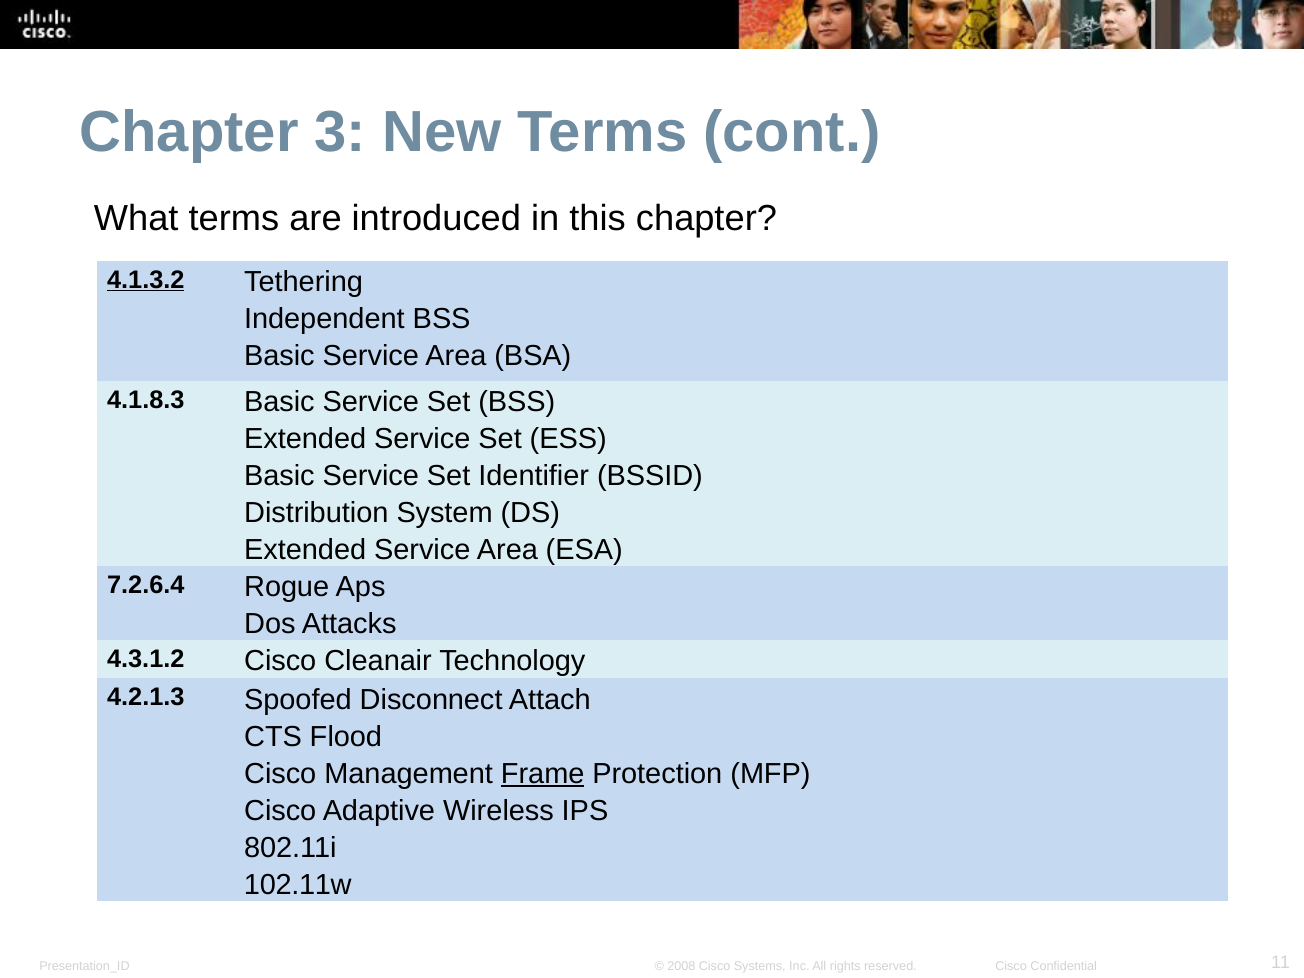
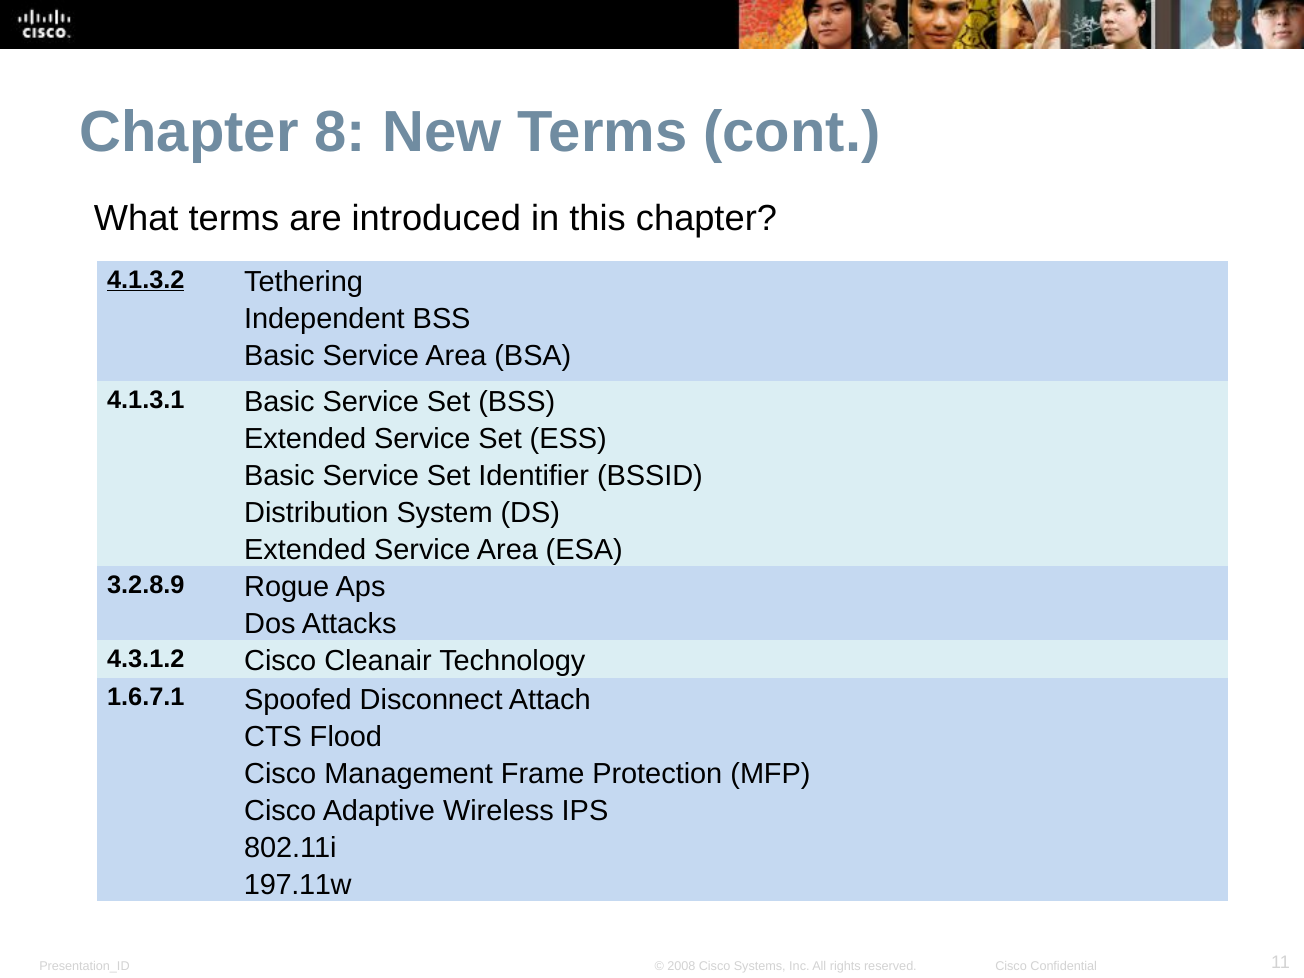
3: 3 -> 8
4.1.8.3: 4.1.8.3 -> 4.1.3.1
7.2.6.4: 7.2.6.4 -> 3.2.8.9
4.2.1.3: 4.2.1.3 -> 1.6.7.1
Frame underline: present -> none
102.11w: 102.11w -> 197.11w
